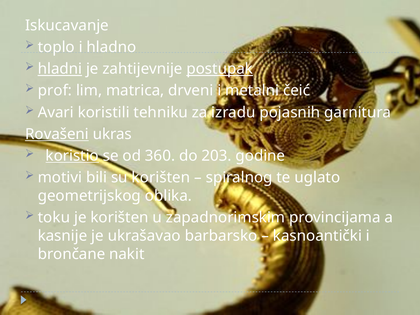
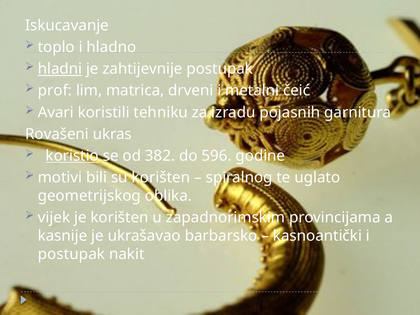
postupak at (220, 69) underline: present -> none
Rovašeni underline: present -> none
360: 360 -> 382
203: 203 -> 596
toku: toku -> vijek
brončane at (71, 254): brončane -> postupak
